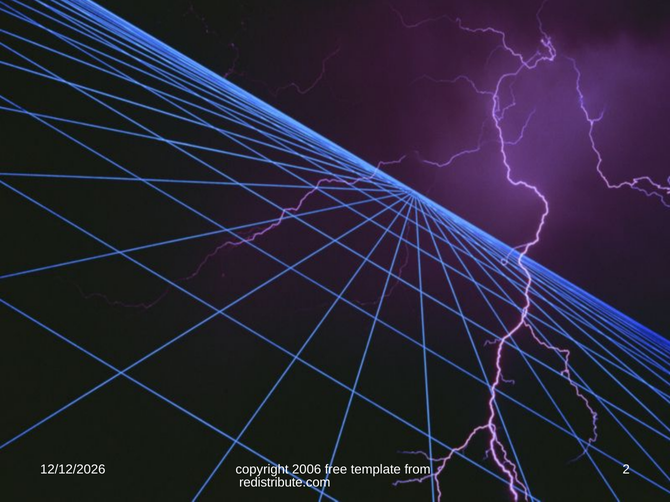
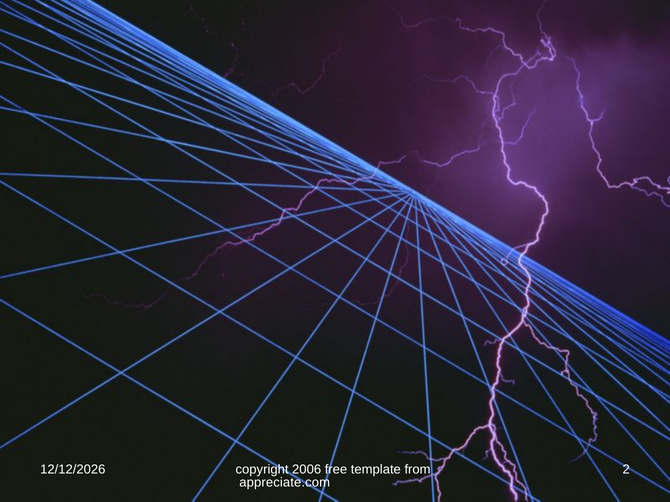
redistribute.com: redistribute.com -> appreciate.com
